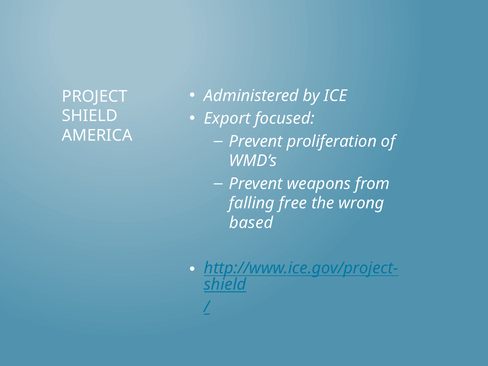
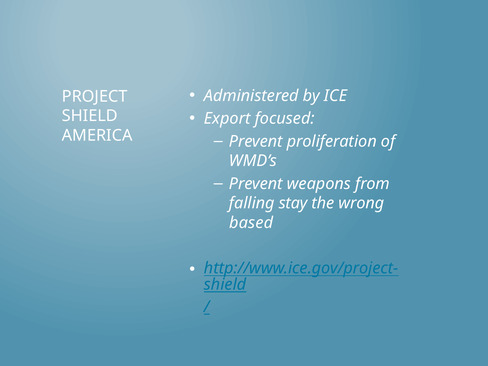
free: free -> stay
